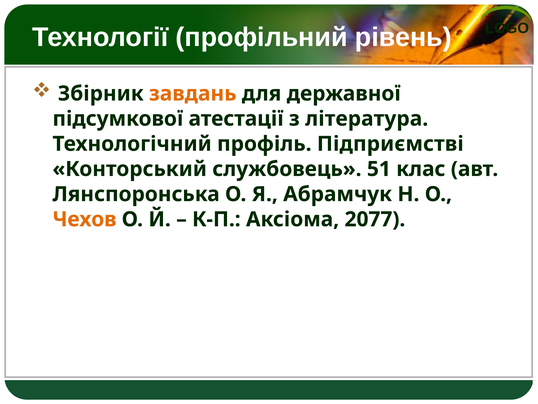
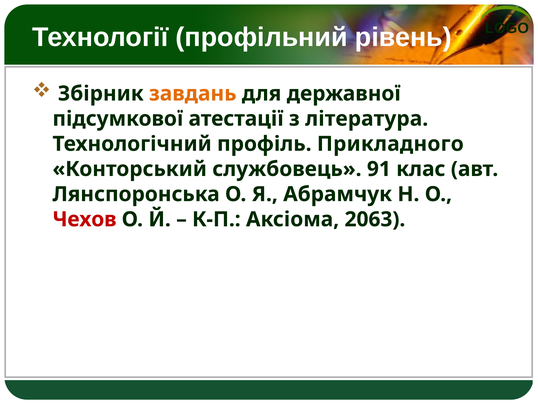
Підприємстві: Підприємстві -> Прикладного
51: 51 -> 91
Чехов colour: orange -> red
2077: 2077 -> 2063
